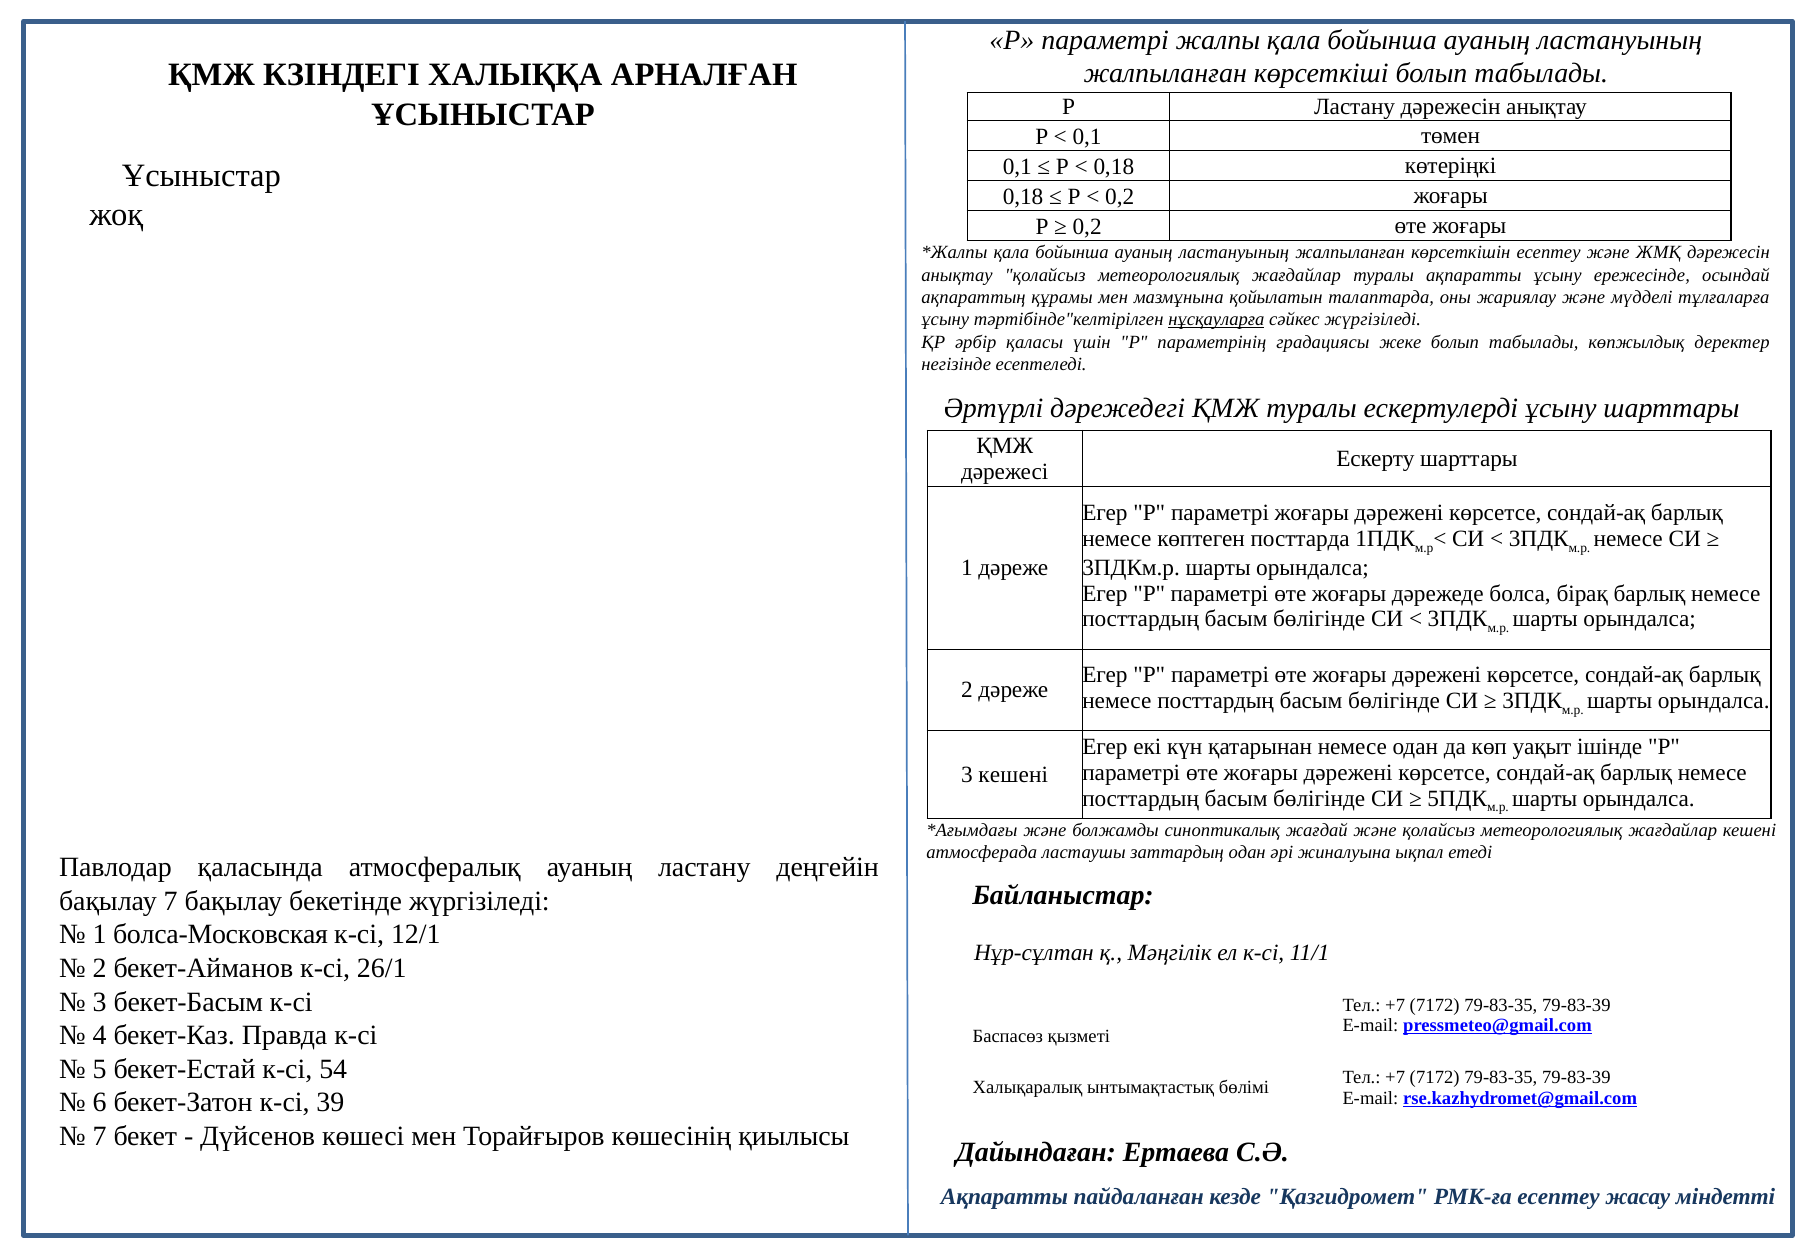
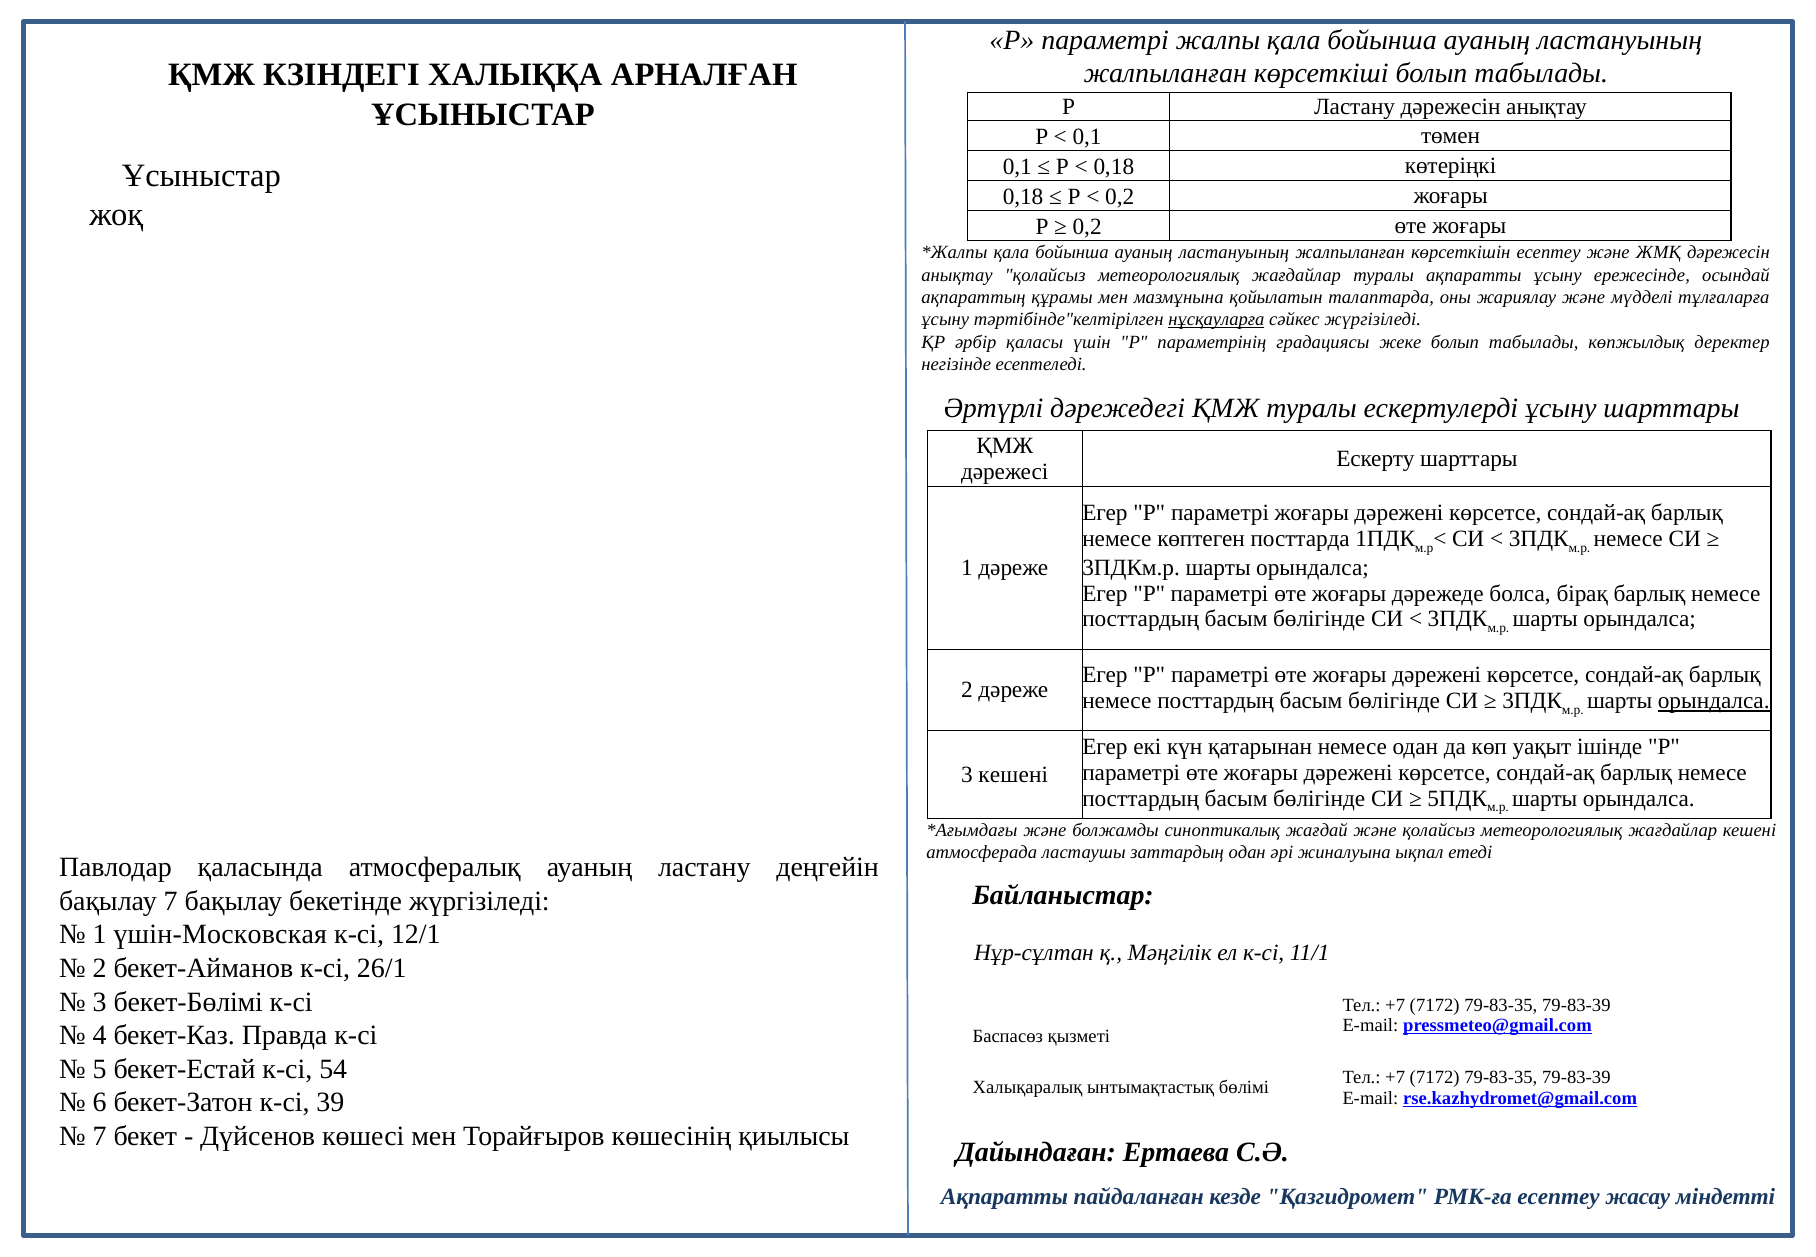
орындалса at (1714, 701) underline: none -> present
болса-Московская: болса-Московская -> үшін-Московская
бекет-Басым: бекет-Басым -> бекет-Бөлімі
